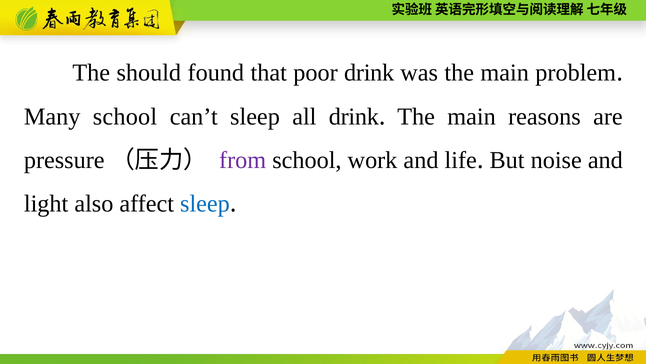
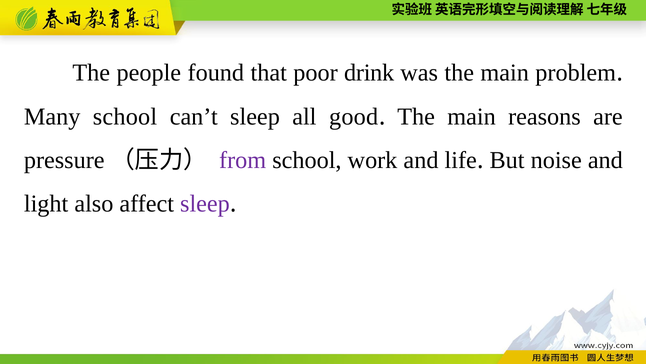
should: should -> people
all drink: drink -> good
sleep at (205, 204) colour: blue -> purple
